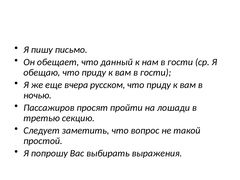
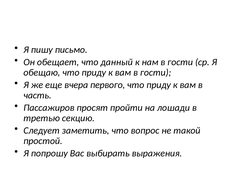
русском: русском -> первого
ночью: ночью -> часть
